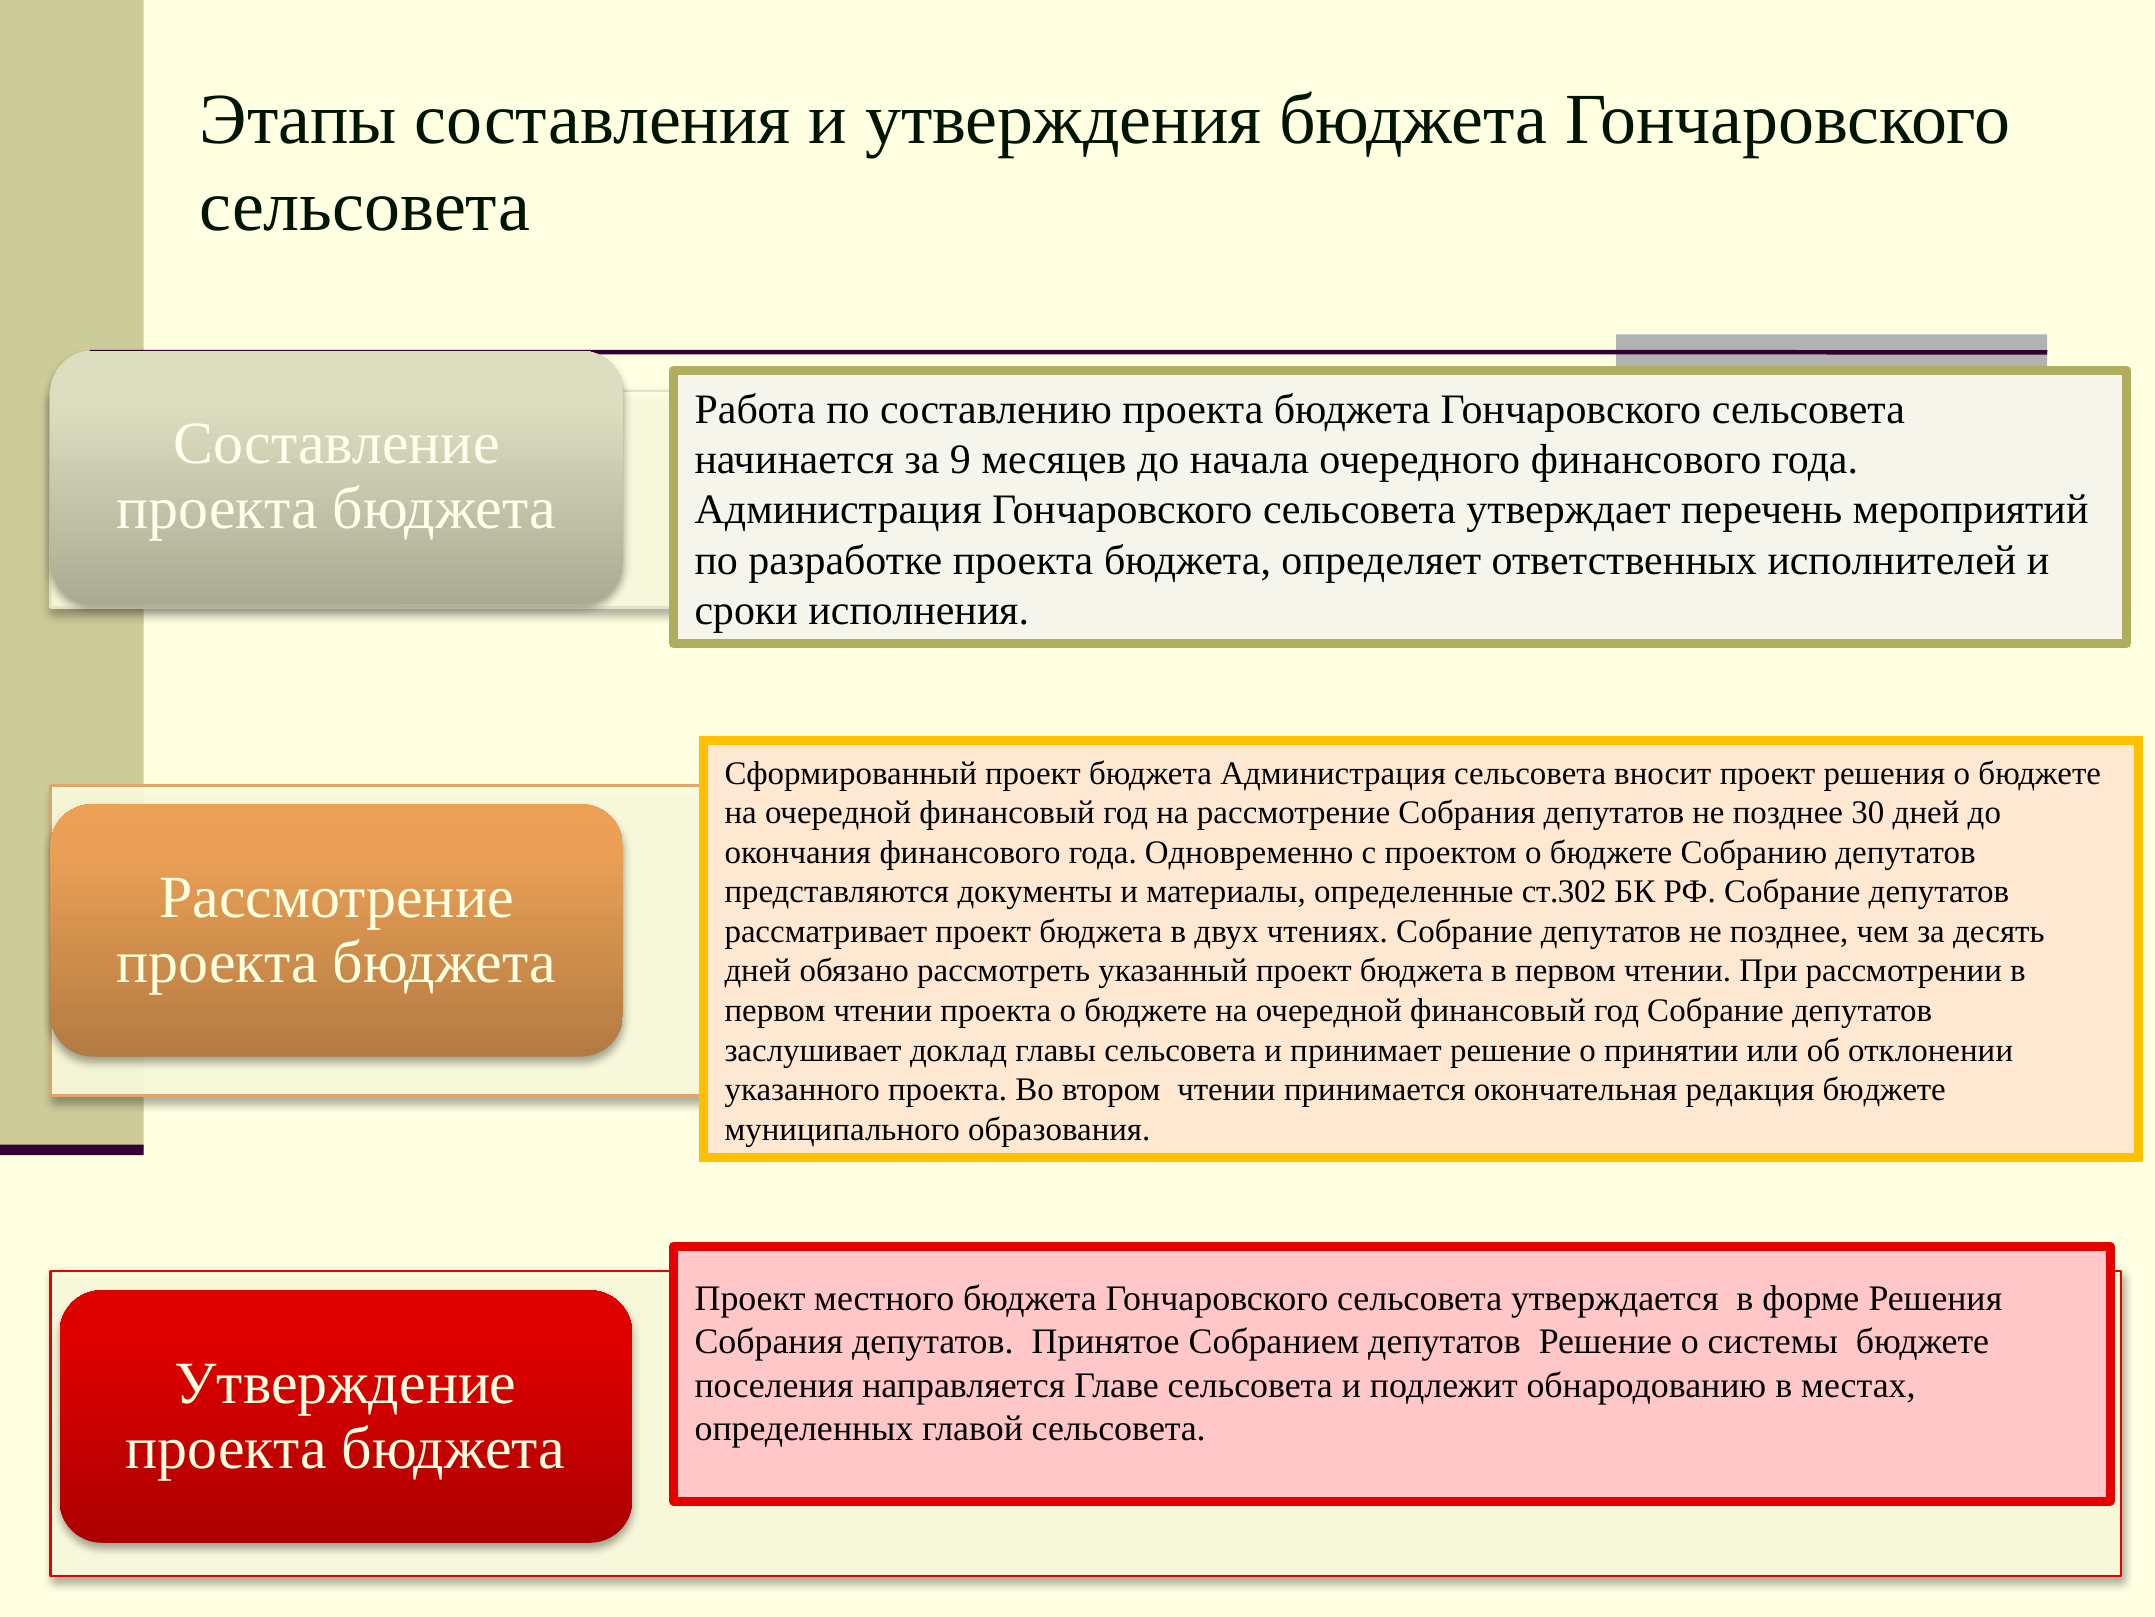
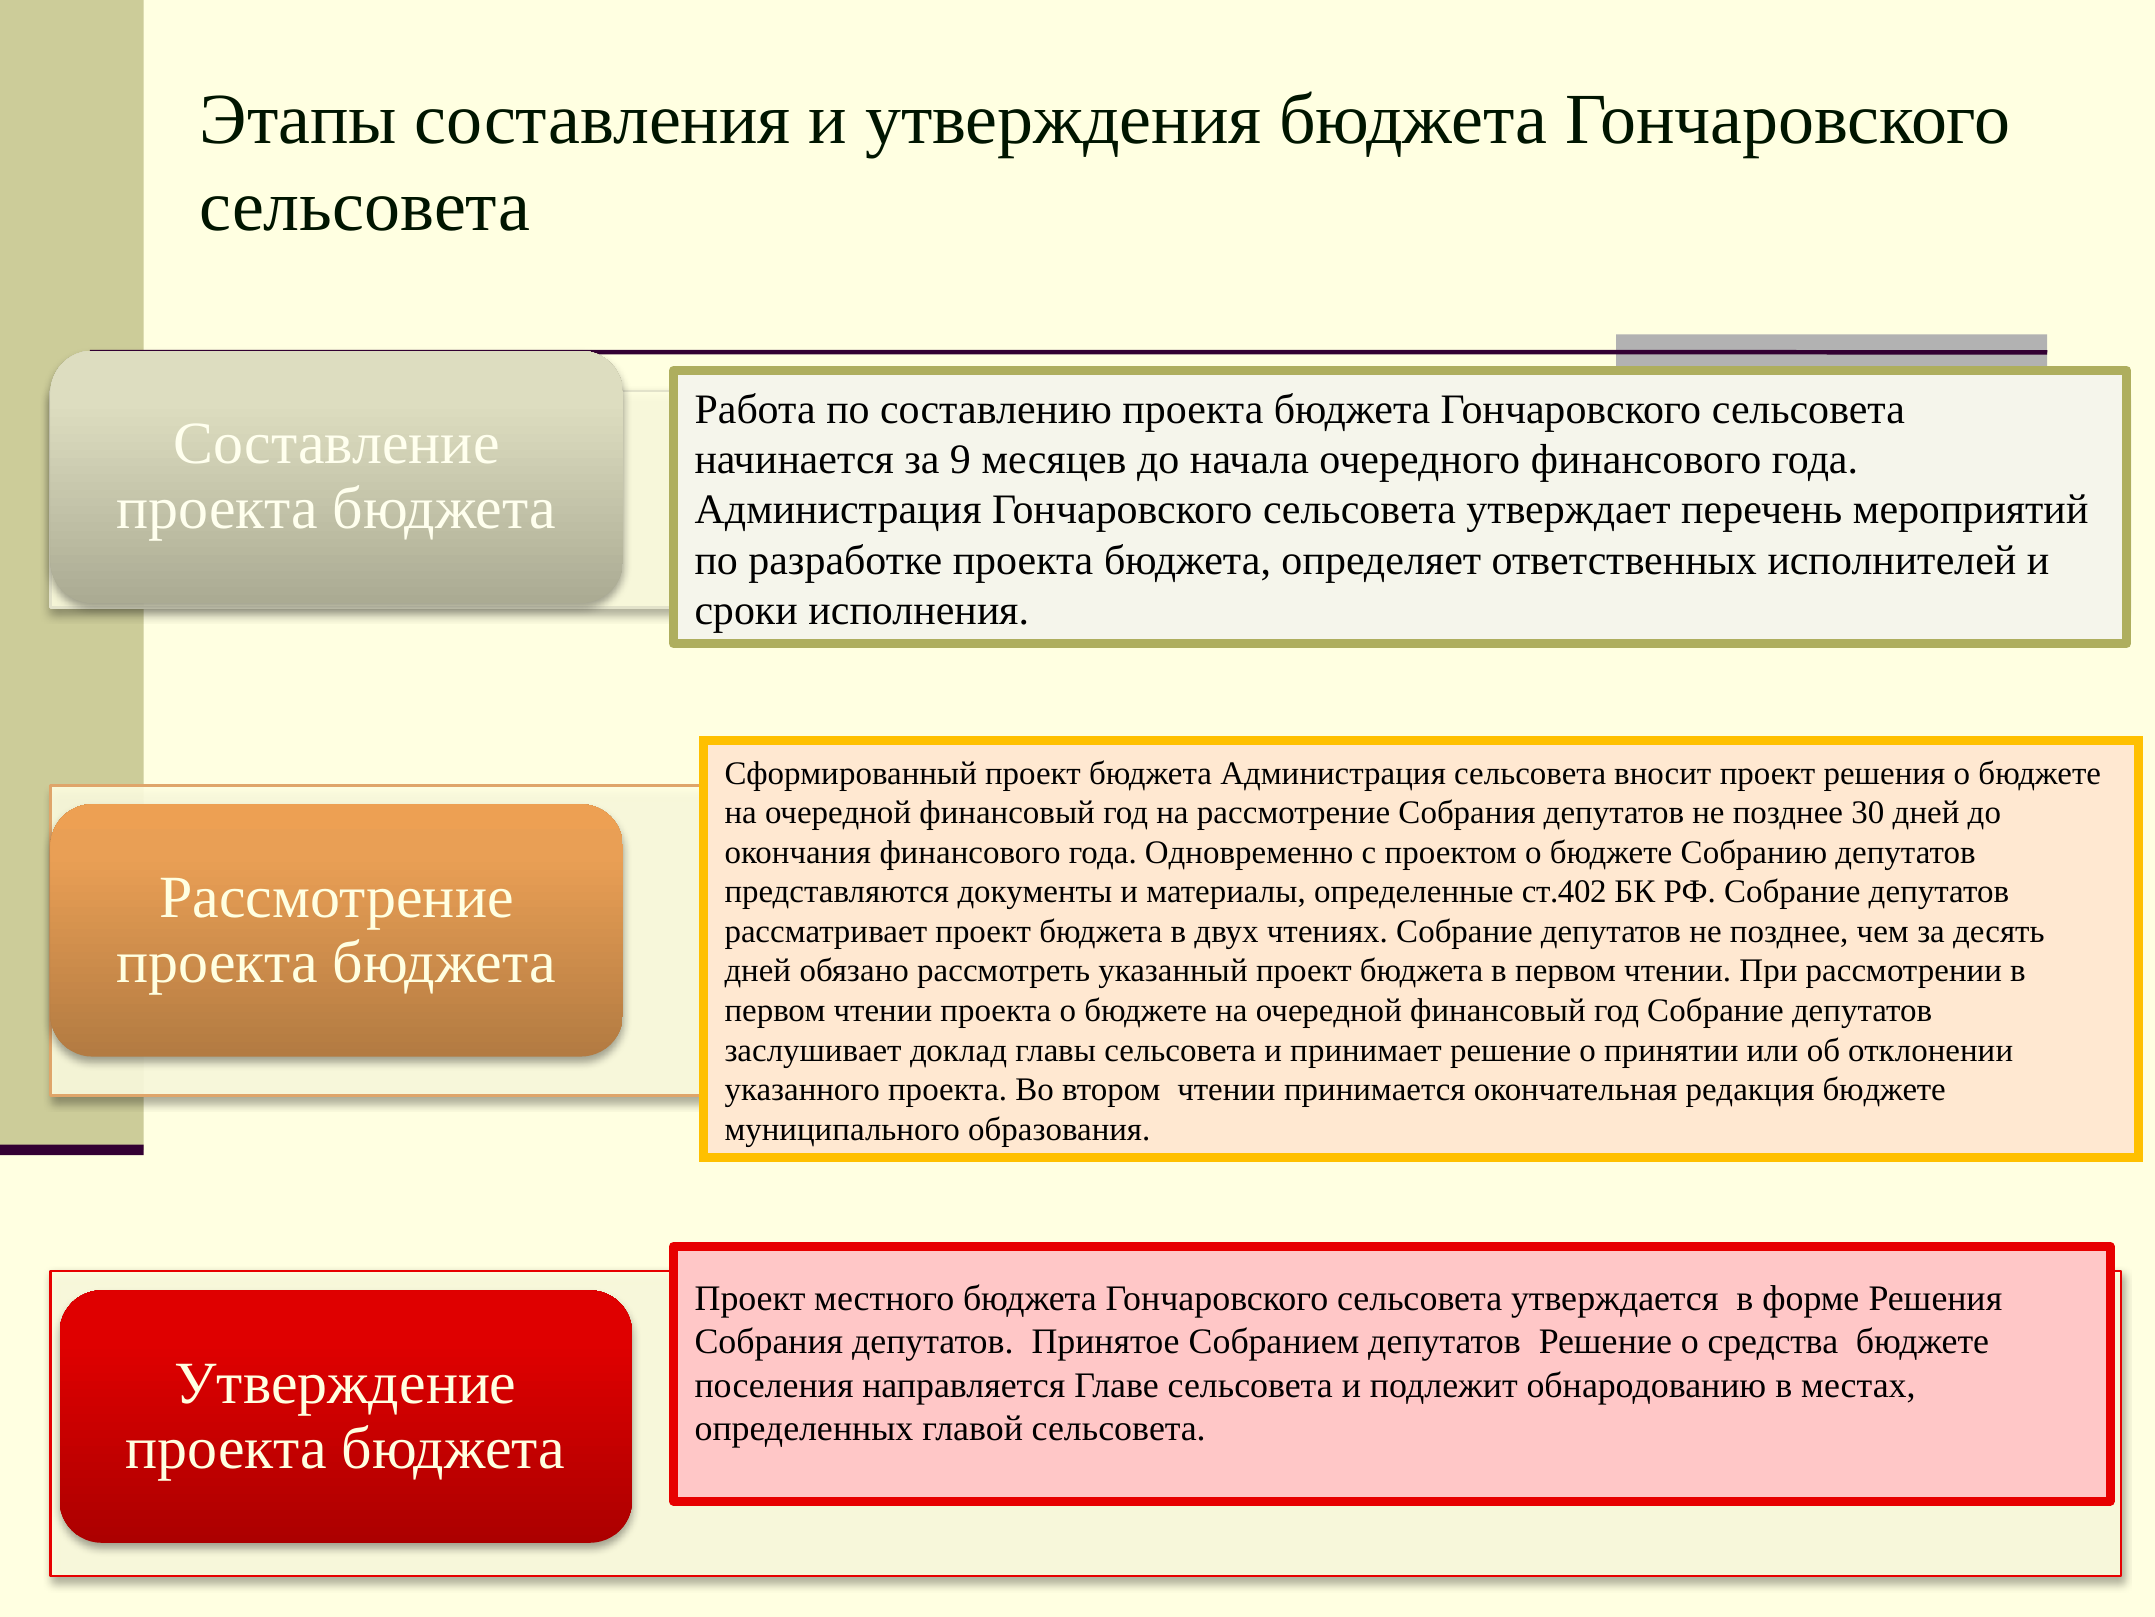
ст.302: ст.302 -> ст.402
системы: системы -> средства
